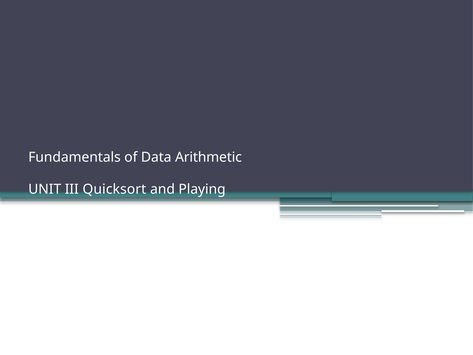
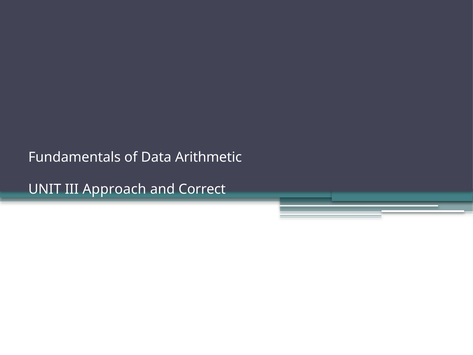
Quicksort: Quicksort -> Approach
Playing: Playing -> Correct
